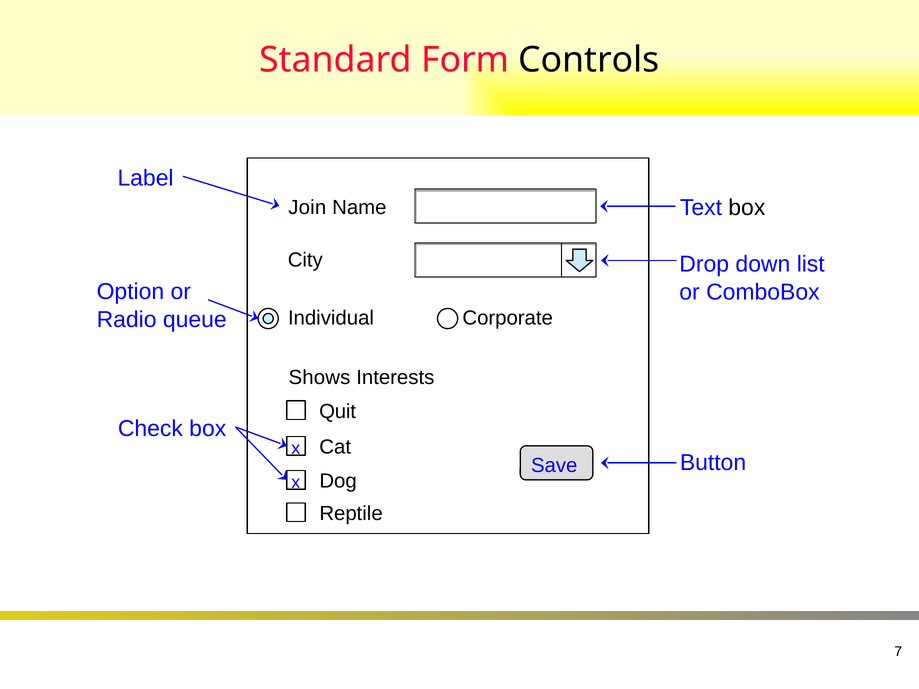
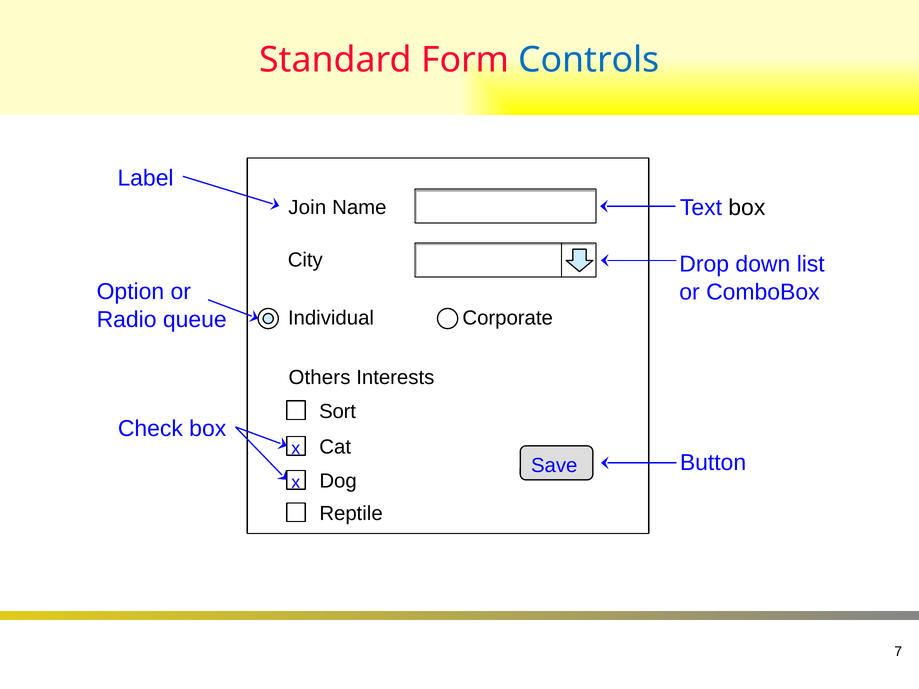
Controls colour: black -> blue
Shows: Shows -> Others
Quit: Quit -> Sort
